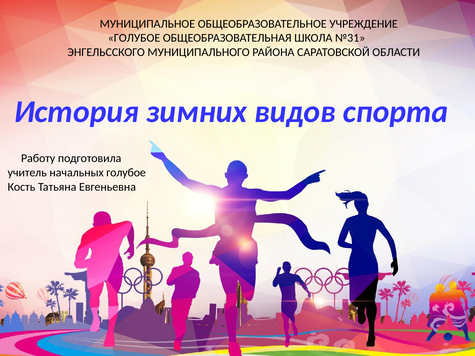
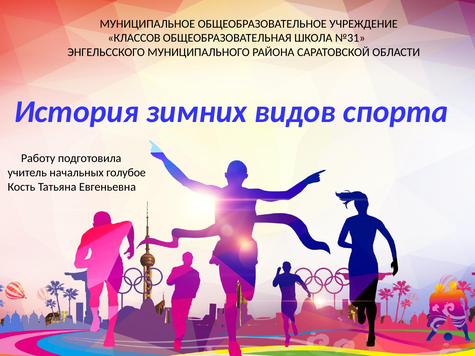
ГОЛУБОЕ at (134, 38): ГОЛУБОЕ -> КЛАССОВ
